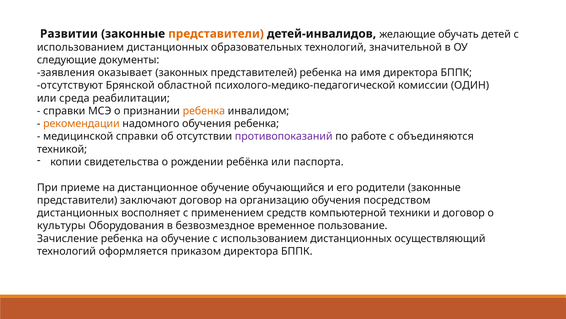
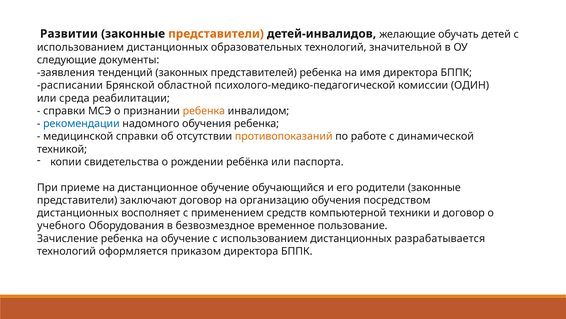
оказывает: оказывает -> тенденций
отсутствуют: отсутствуют -> расписании
рекомендации colour: orange -> blue
противопоказаний colour: purple -> orange
объединяются: объединяются -> динамической
культуры: культуры -> учебного
осуществляющий: осуществляющий -> разрабатывается
